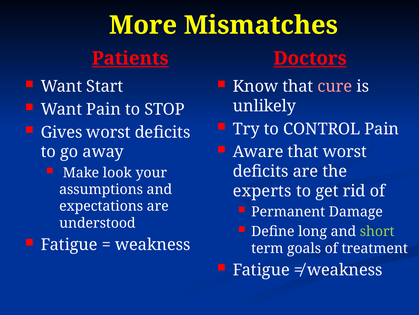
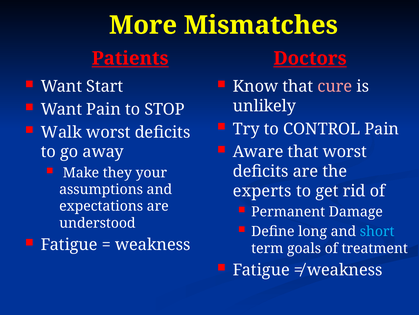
Gives: Gives -> Walk
look: look -> they
short colour: light green -> light blue
